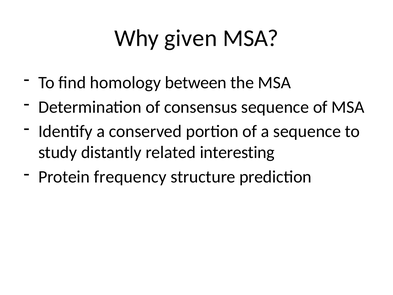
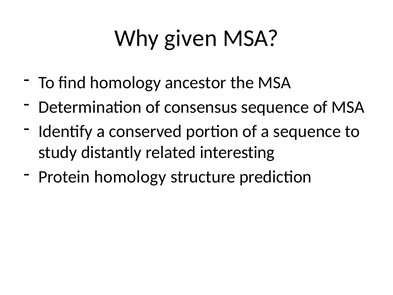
between: between -> ancestor
Protein frequency: frequency -> homology
